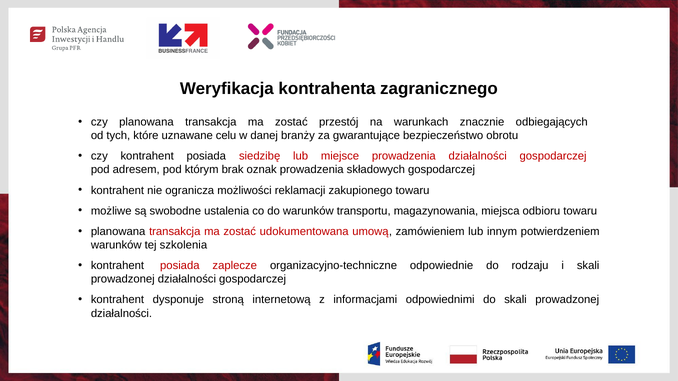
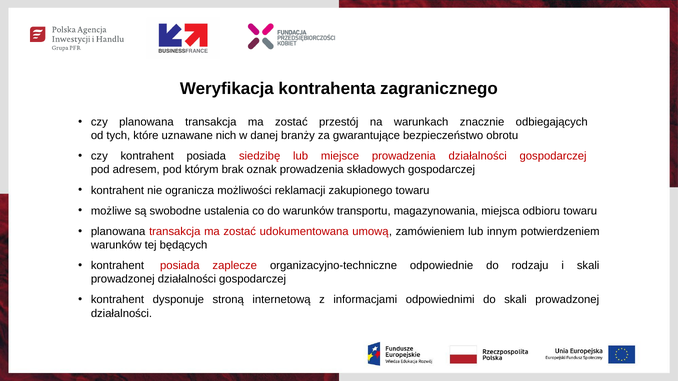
celu: celu -> nich
szkolenia: szkolenia -> będących
